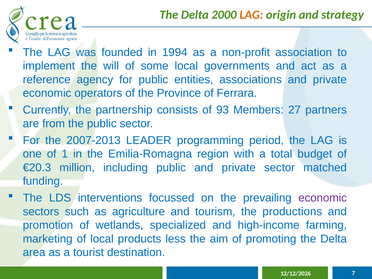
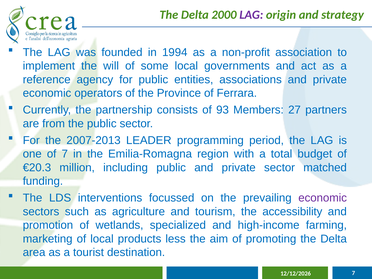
LAG at (251, 15) colour: orange -> purple
of 1: 1 -> 7
productions: productions -> accessibility
